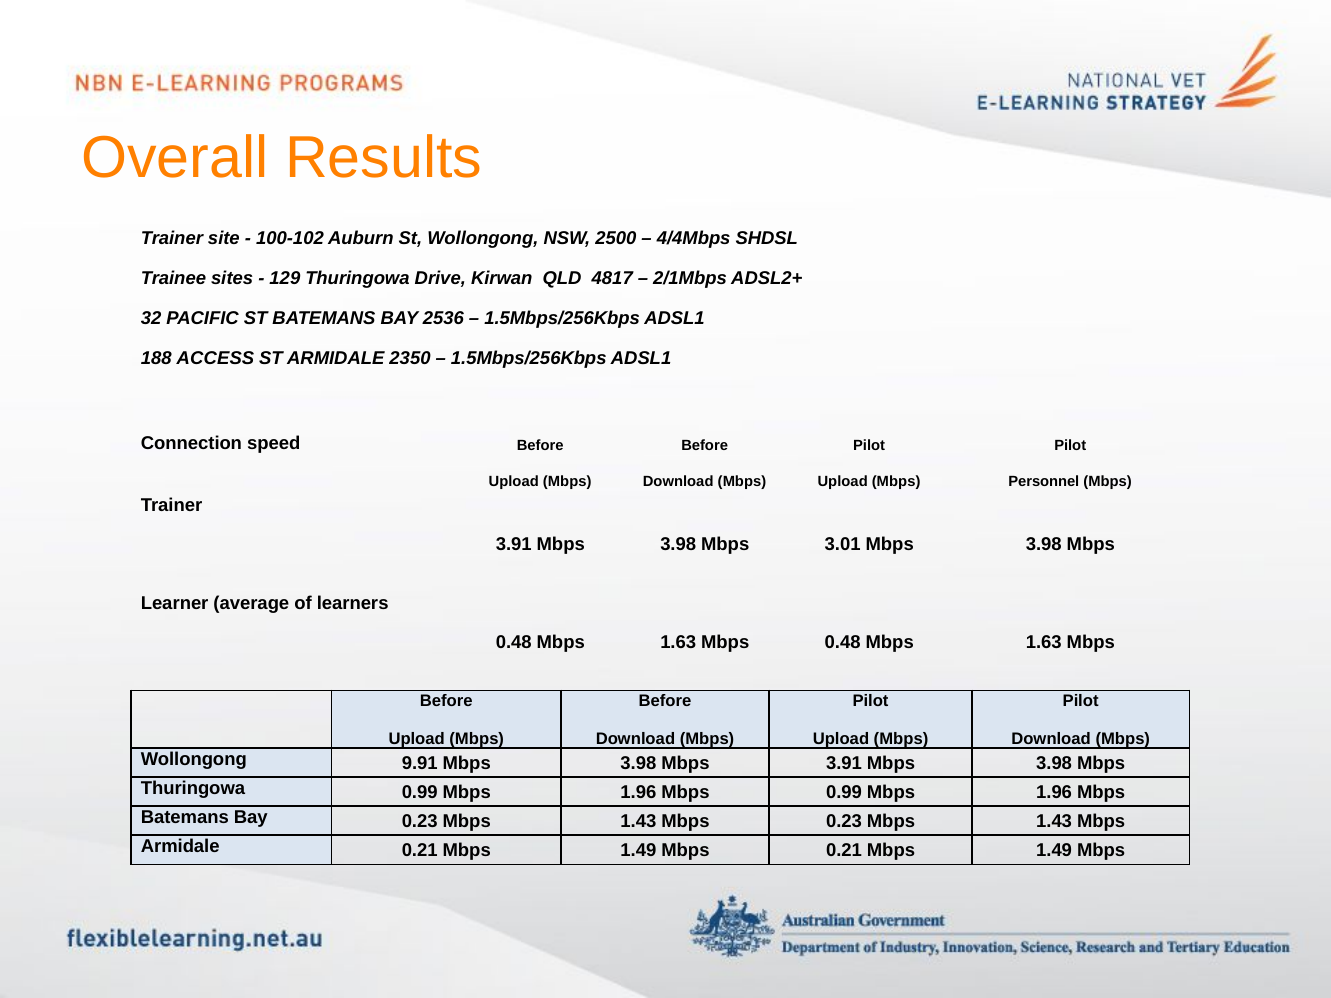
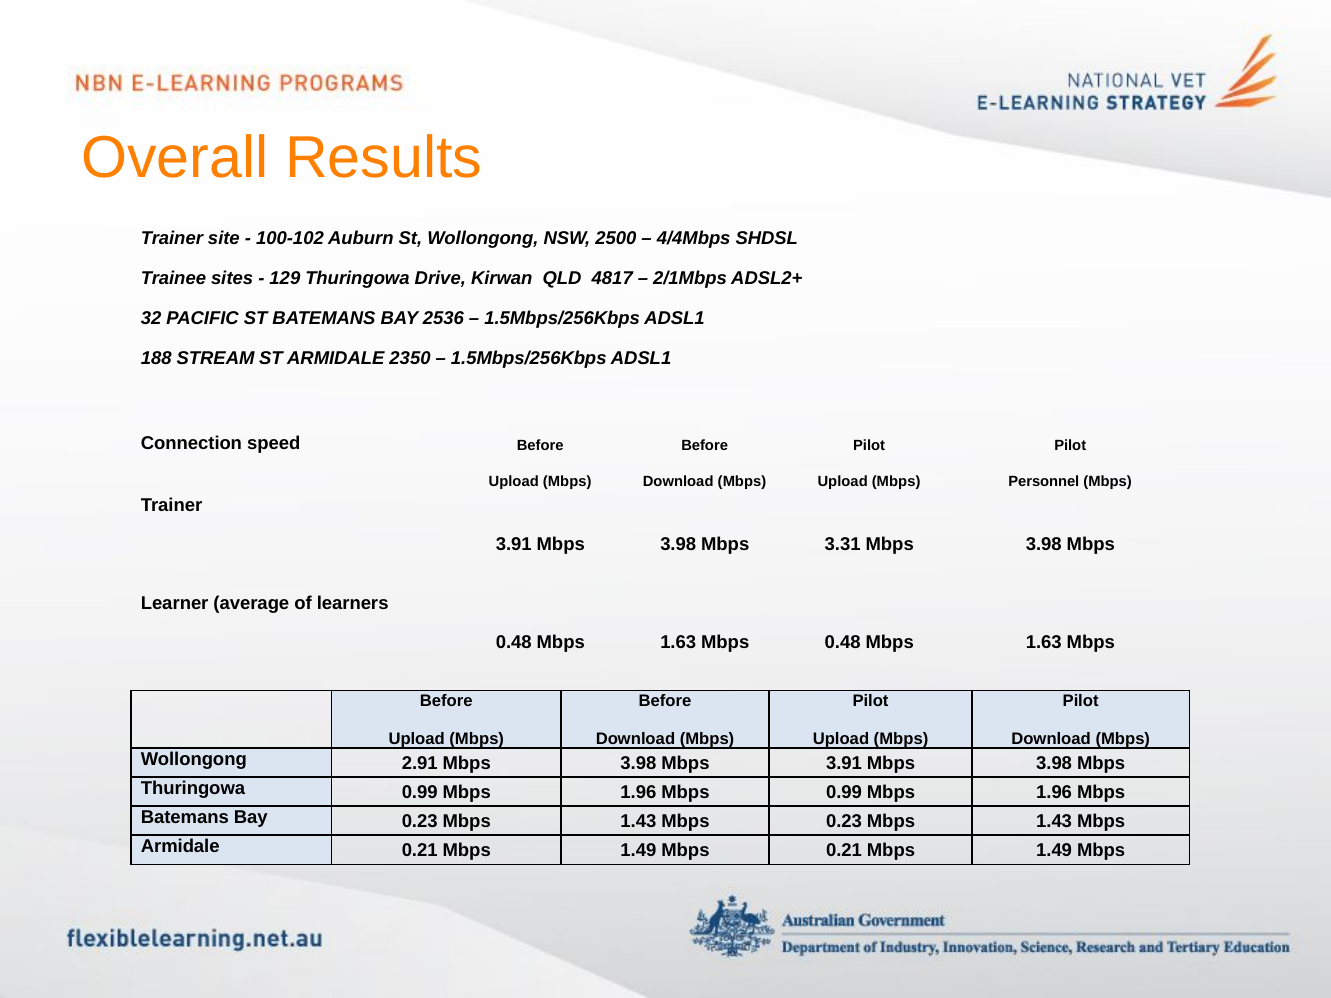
ACCESS: ACCESS -> STREAM
3.01: 3.01 -> 3.31
9.91: 9.91 -> 2.91
